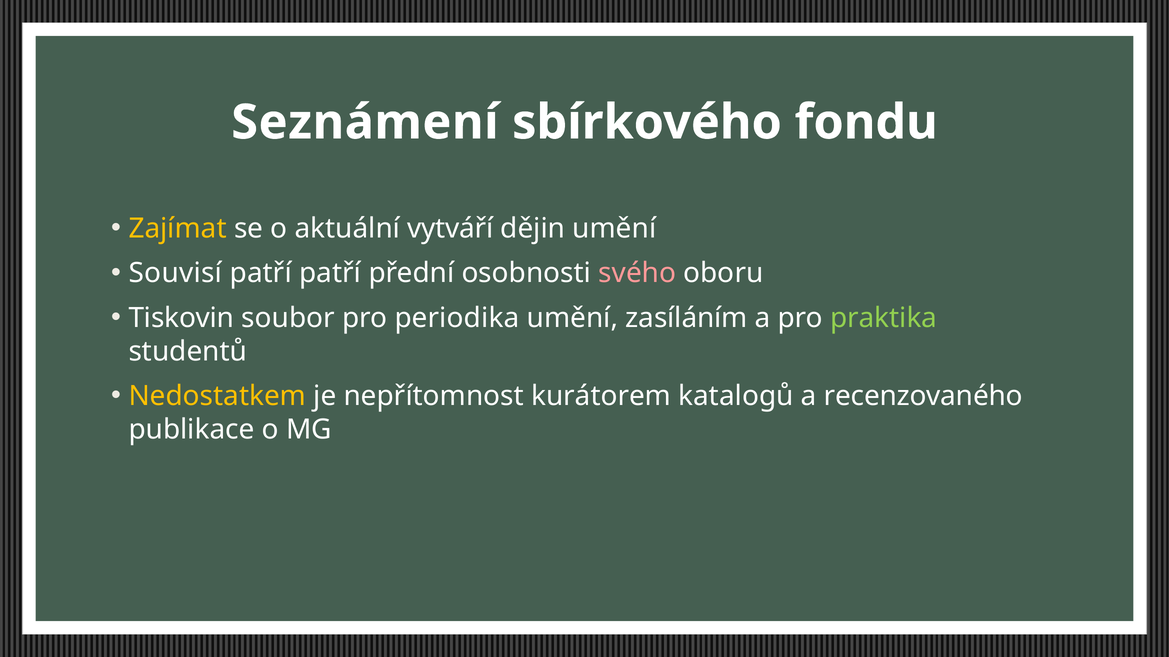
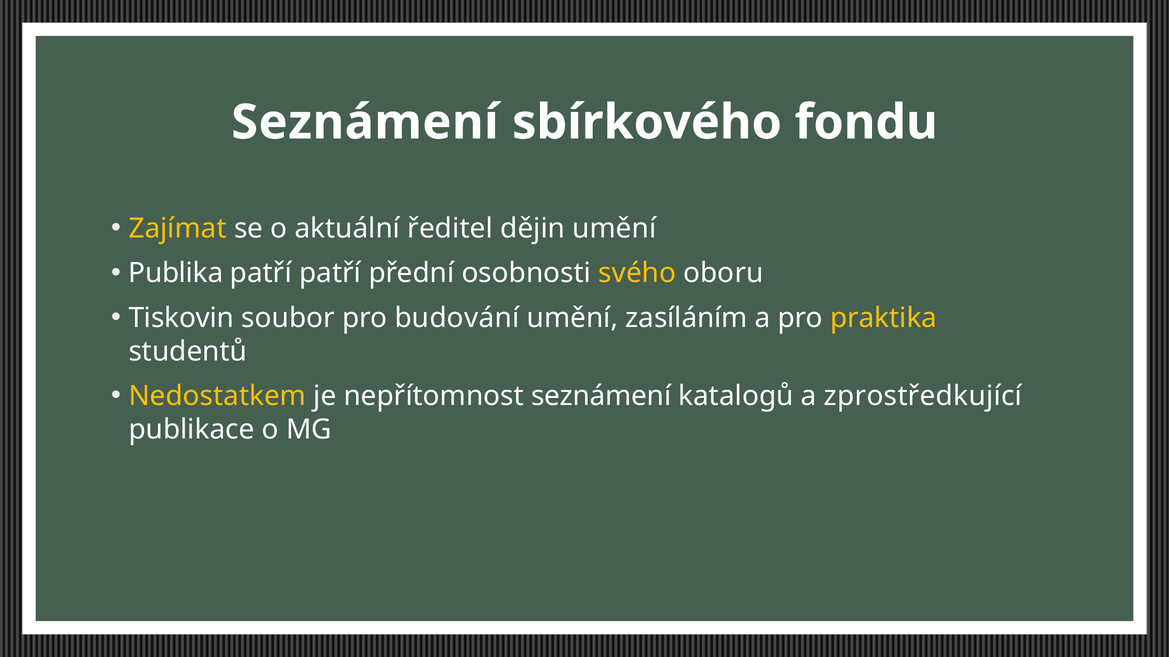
vytváří: vytváří -> ředitel
Souvisí: Souvisí -> Publika
svého colour: pink -> yellow
periodika: periodika -> budování
praktika colour: light green -> yellow
nepřítomnost kurátorem: kurátorem -> seznámení
recenzovaného: recenzovaného -> zprostředkující
